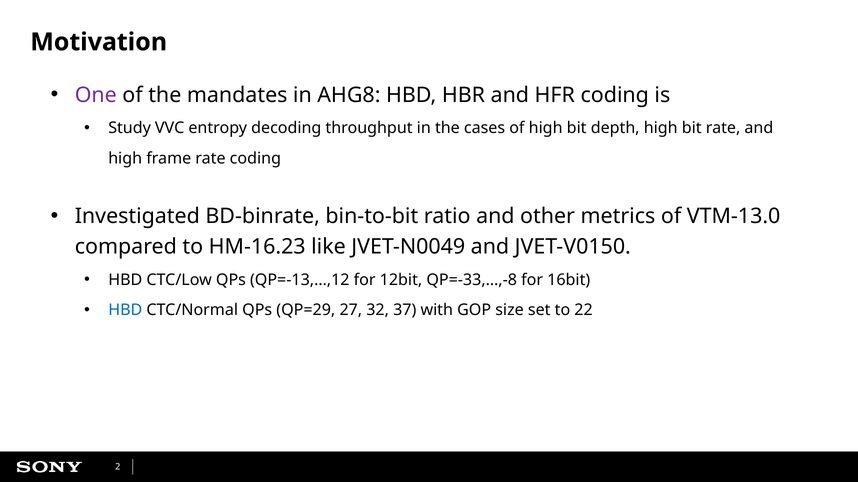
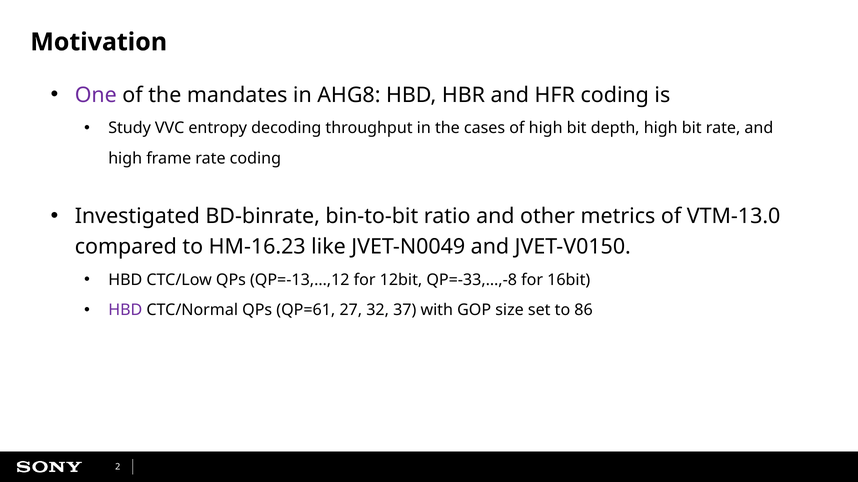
HBD at (125, 310) colour: blue -> purple
QP=29: QP=29 -> QP=61
22: 22 -> 86
